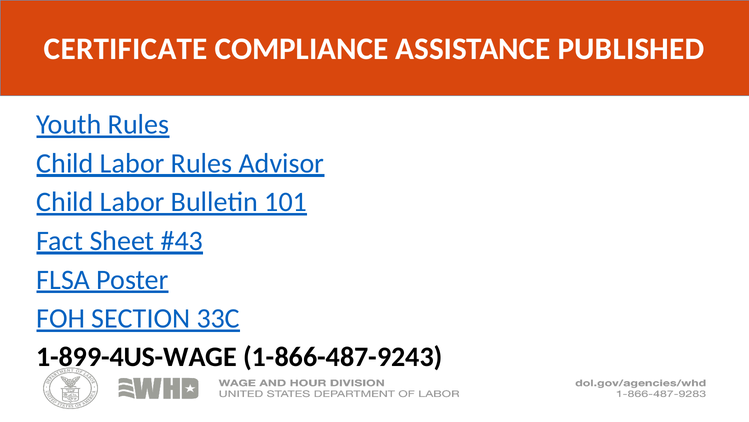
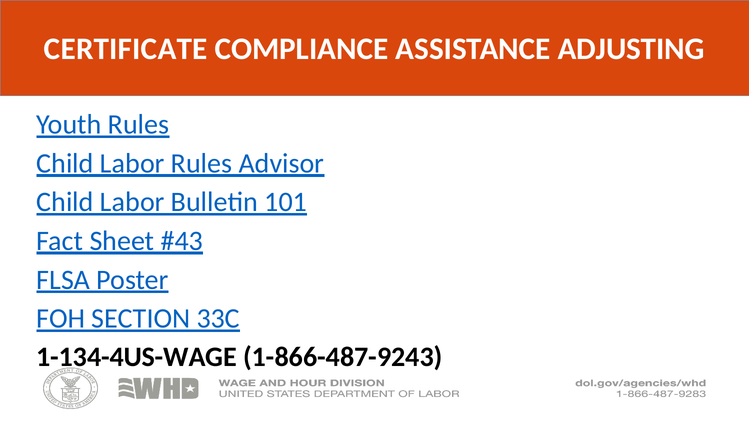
PUBLISHED: PUBLISHED -> ADJUSTING
1-899-4US-WAGE: 1-899-4US-WAGE -> 1-134-4US-WAGE
